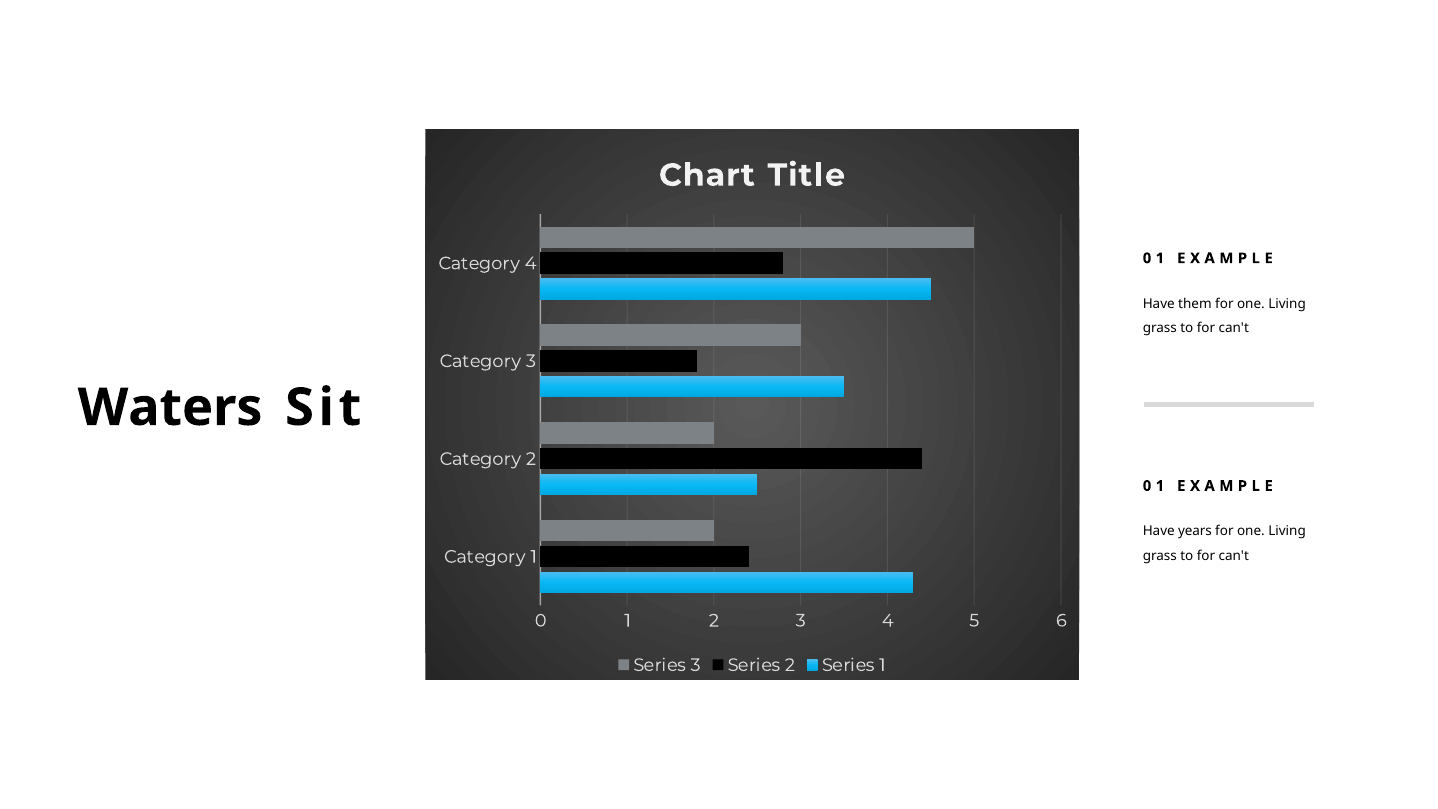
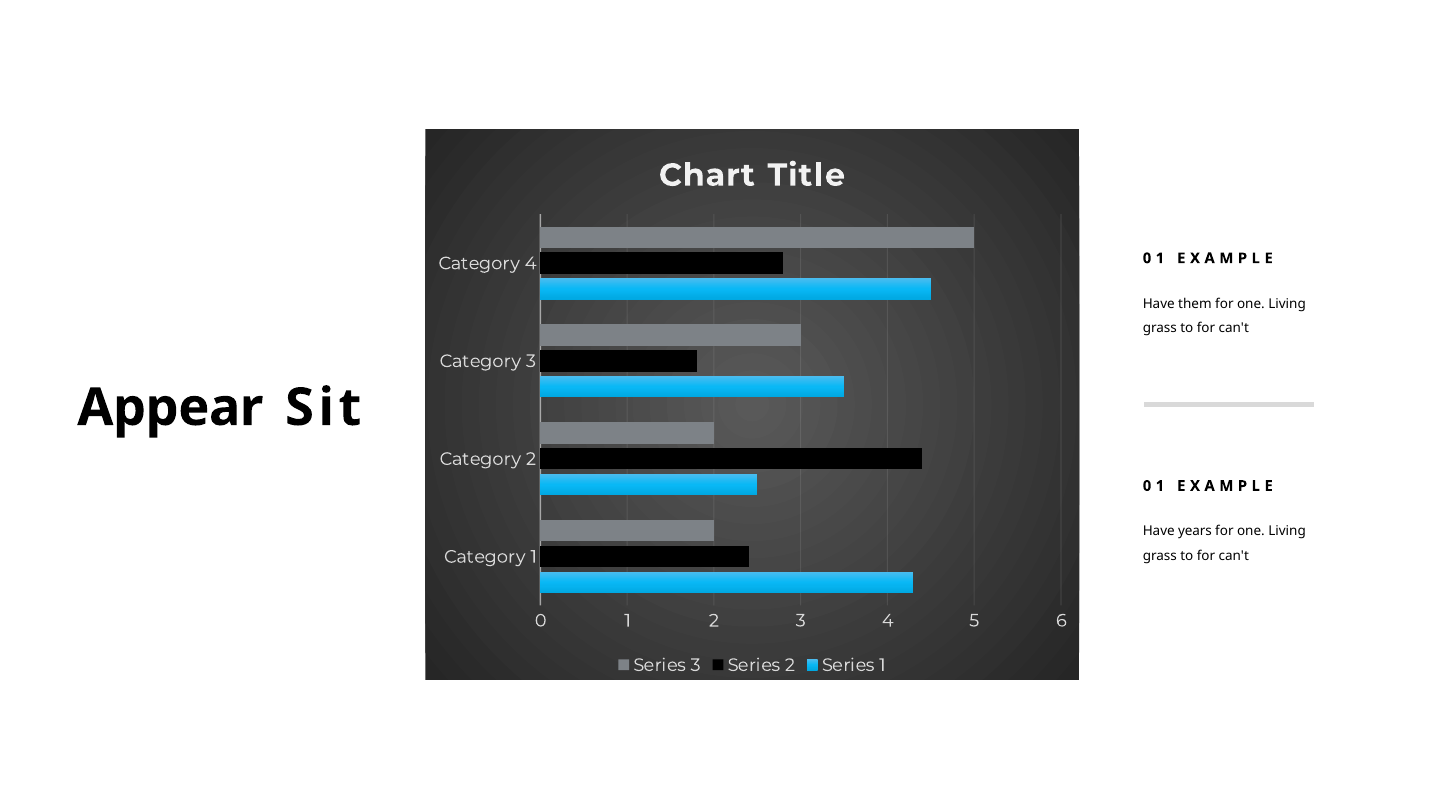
Waters: Waters -> Appear
